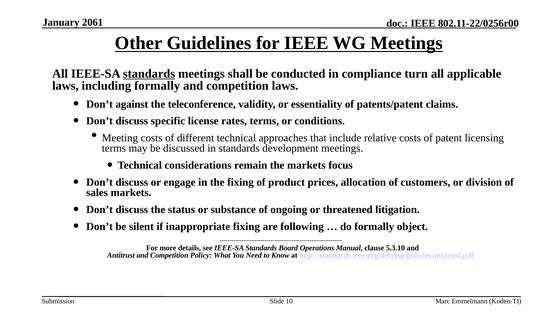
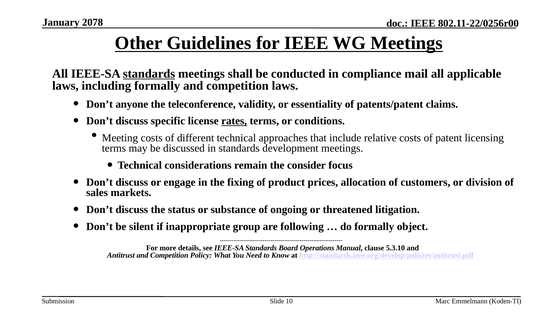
2061: 2061 -> 2078
turn: turn -> mail
against: against -> anyone
rates underline: none -> present
the markets: markets -> consider
inappropriate fixing: fixing -> group
